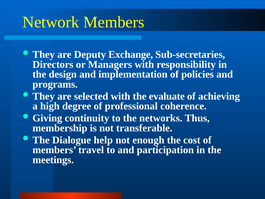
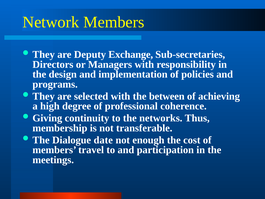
evaluate: evaluate -> between
help: help -> date
